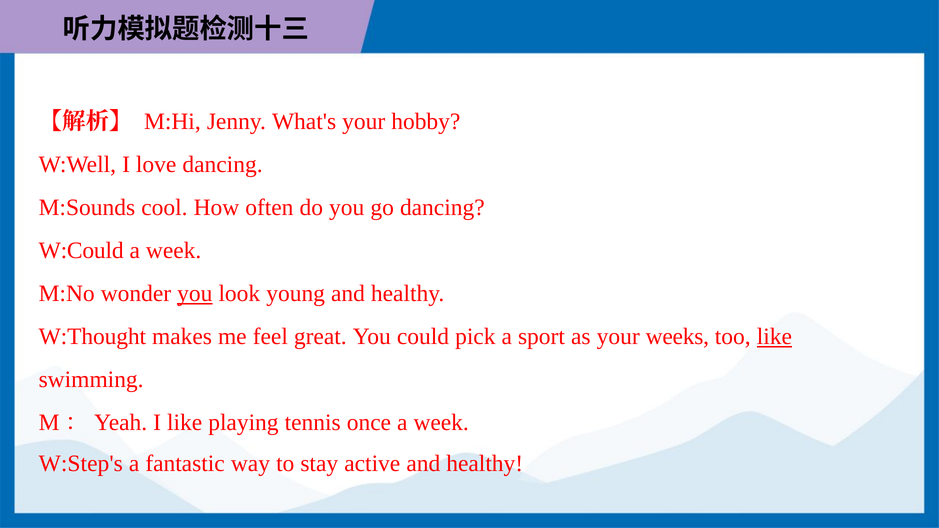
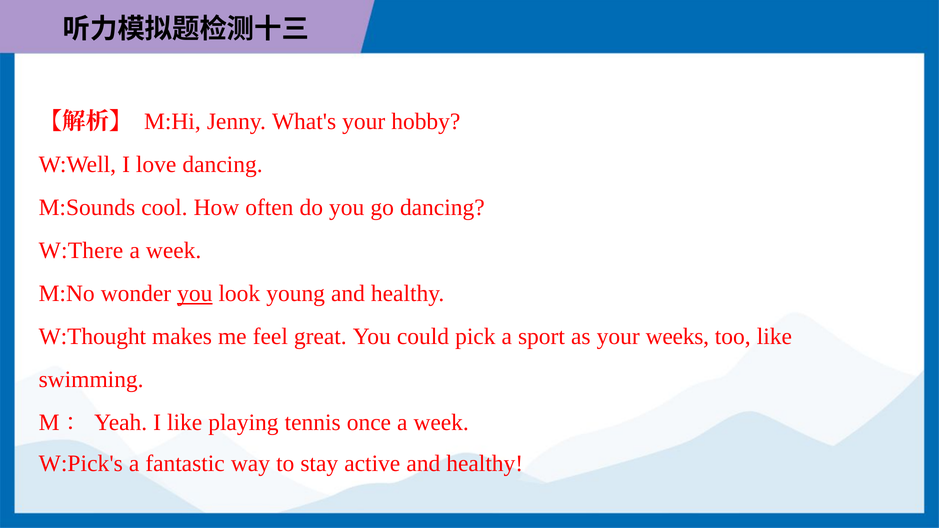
W:Could: W:Could -> W:There
like at (774, 337) underline: present -> none
W:Step's: W:Step's -> W:Pick's
